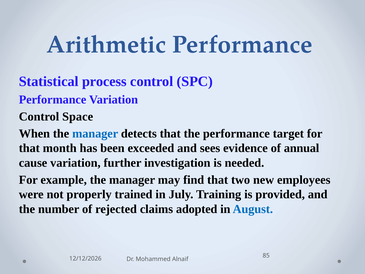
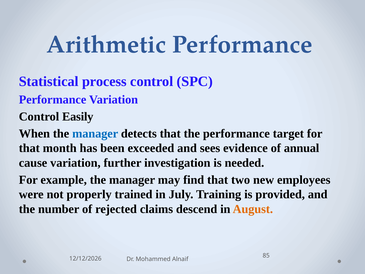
Space: Space -> Easily
adopted: adopted -> descend
August colour: blue -> orange
